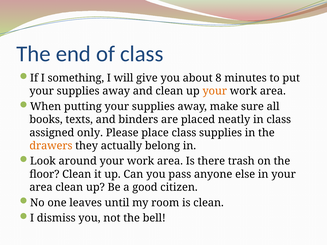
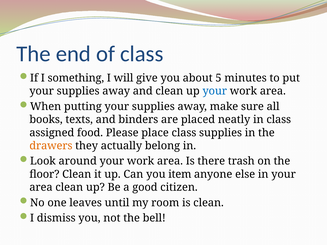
8: 8 -> 5
your at (215, 91) colour: orange -> blue
only: only -> food
pass: pass -> item
